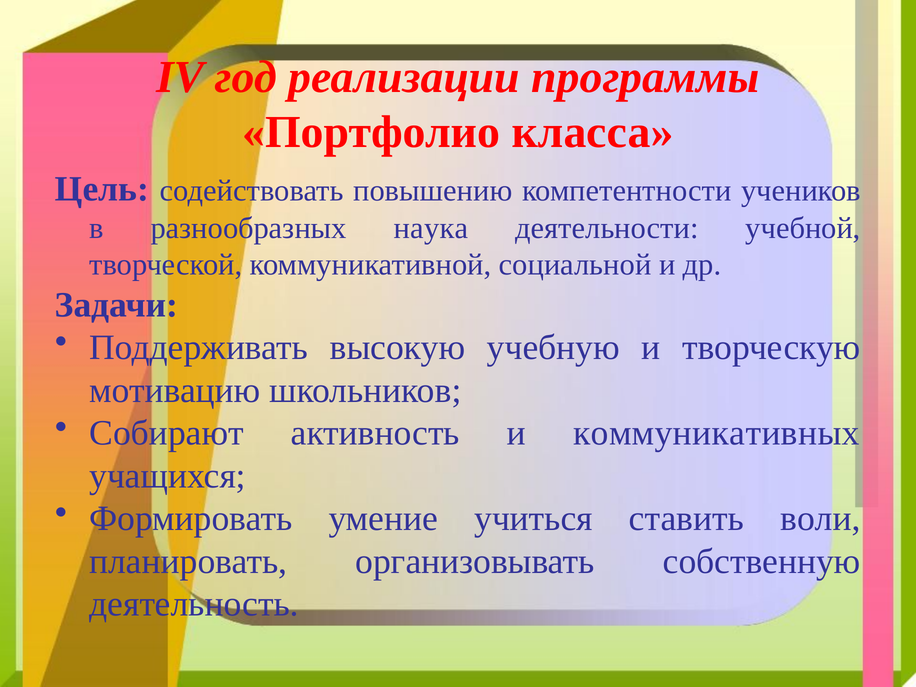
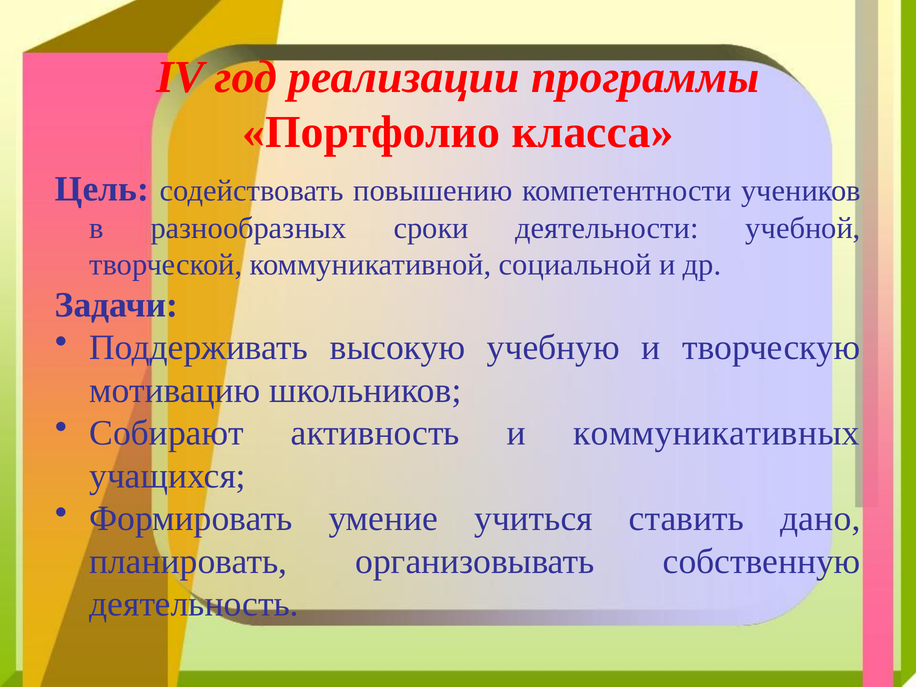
наука: наука -> сроки
воли: воли -> дано
